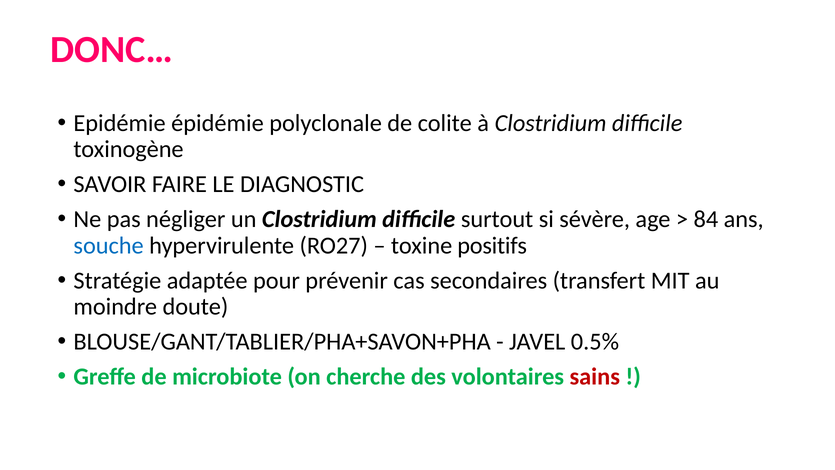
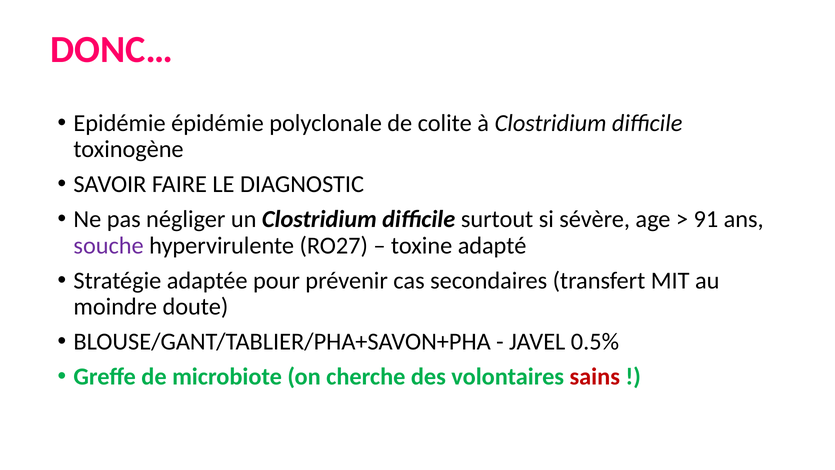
84: 84 -> 91
souche colour: blue -> purple
positifs: positifs -> adapté
